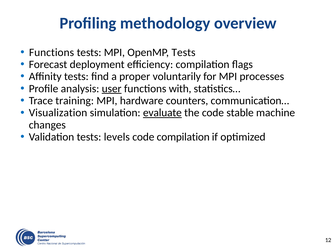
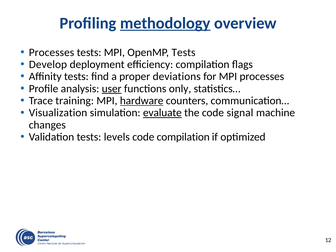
methodology underline: none -> present
Functions at (52, 52): Functions -> Processes
Forecast: Forecast -> Develop
voluntarily: voluntarily -> deviations
with: with -> only
hardware underline: none -> present
stable: stable -> signal
